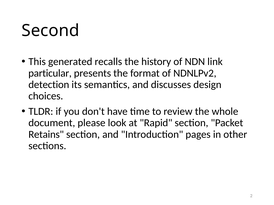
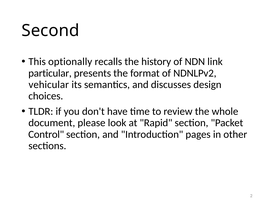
generated: generated -> optionally
detection: detection -> vehicular
Retains: Retains -> Control
